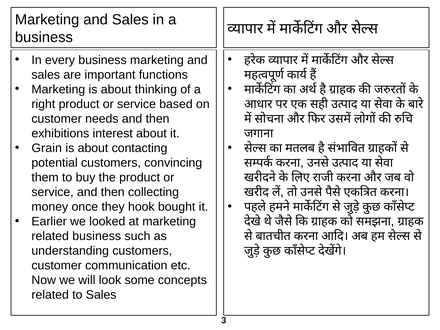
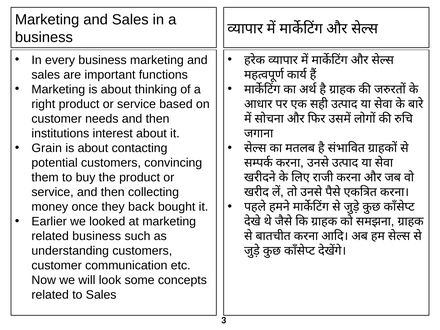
exhibitions: exhibitions -> institutions
hook: hook -> back
